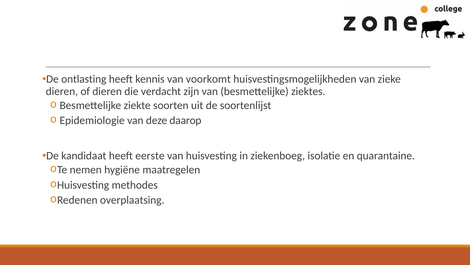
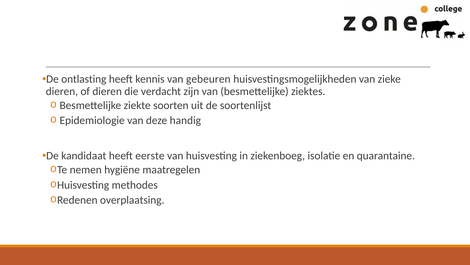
voorkomt: voorkomt -> gebeuren
daarop: daarop -> handig
